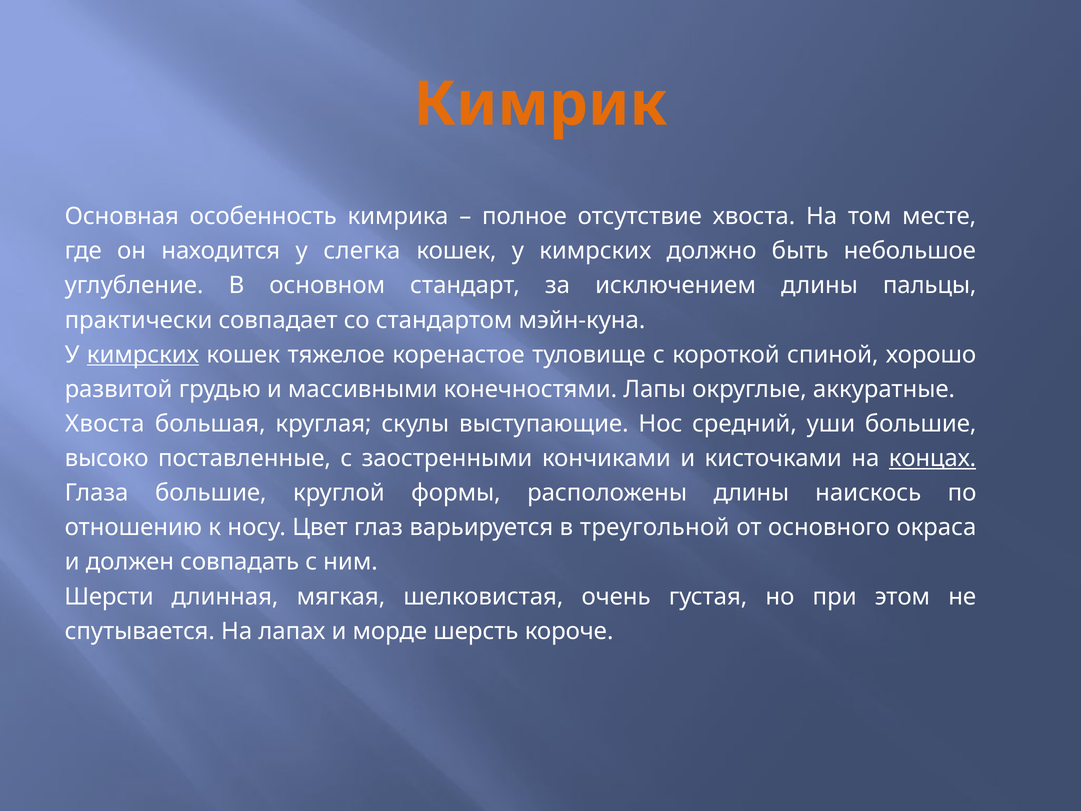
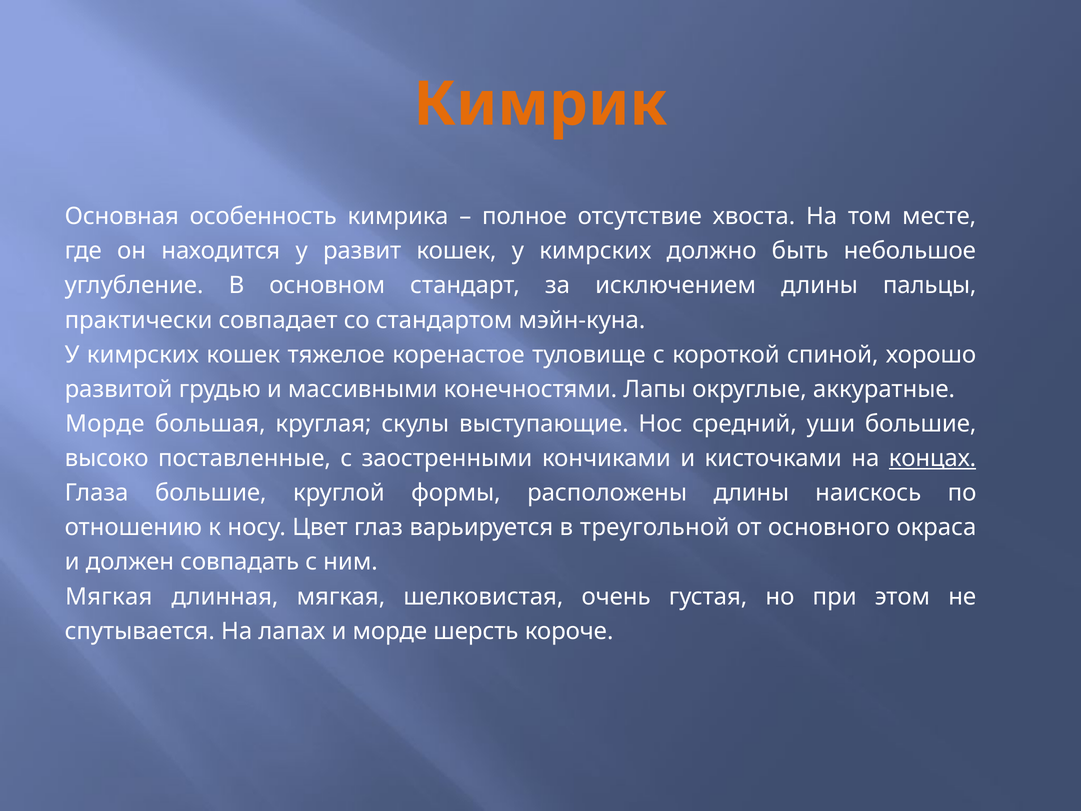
слегка: слегка -> развит
кимрских at (143, 355) underline: present -> none
Хвоста at (105, 424): Хвоста -> Морде
Шерсти at (109, 596): Шерсти -> Мягкая
